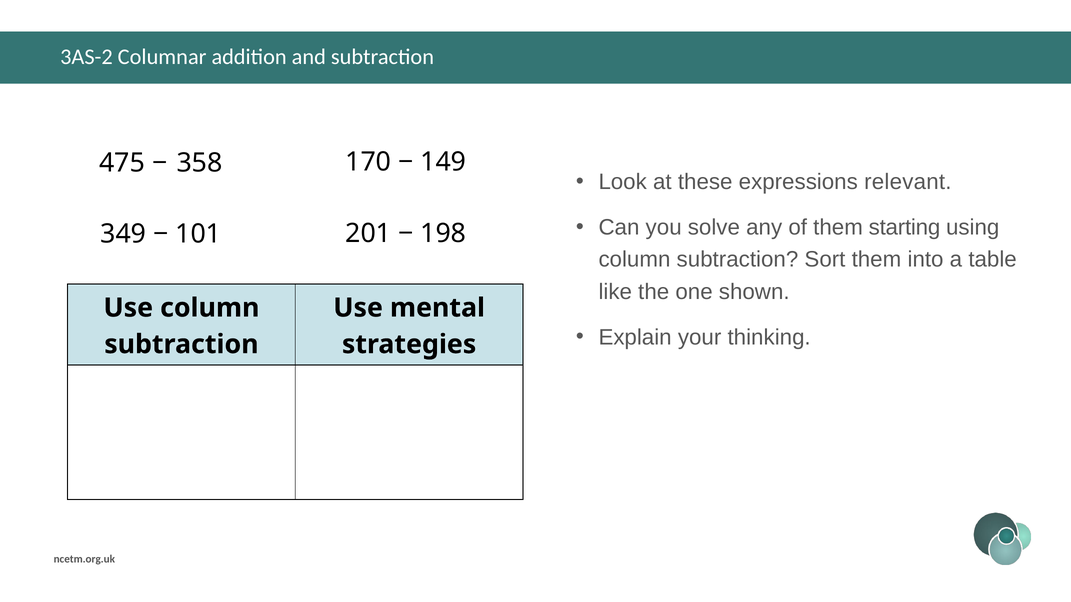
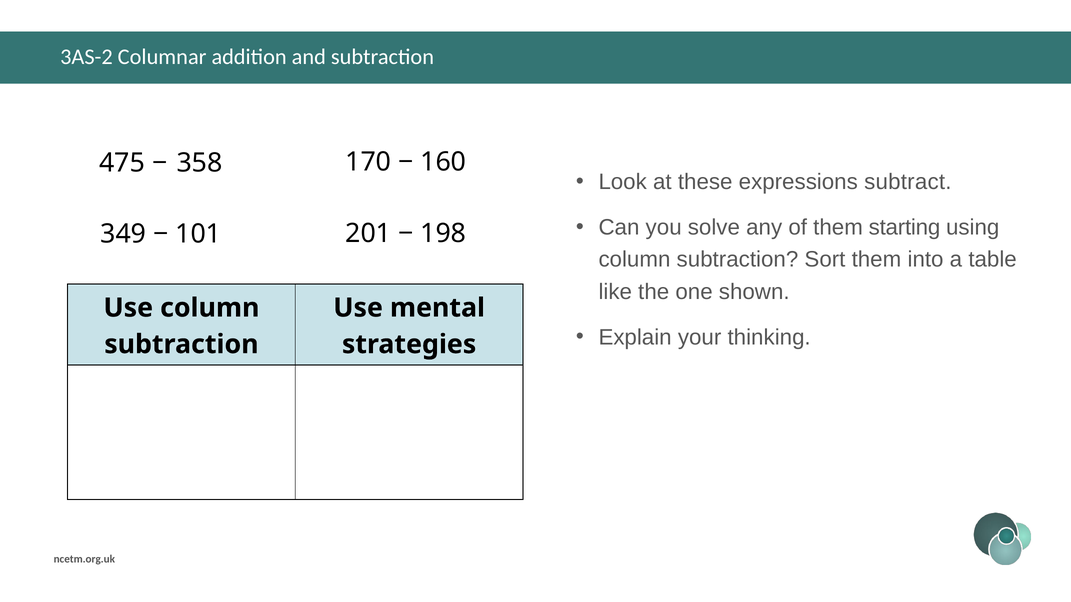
149: 149 -> 160
relevant: relevant -> subtract
